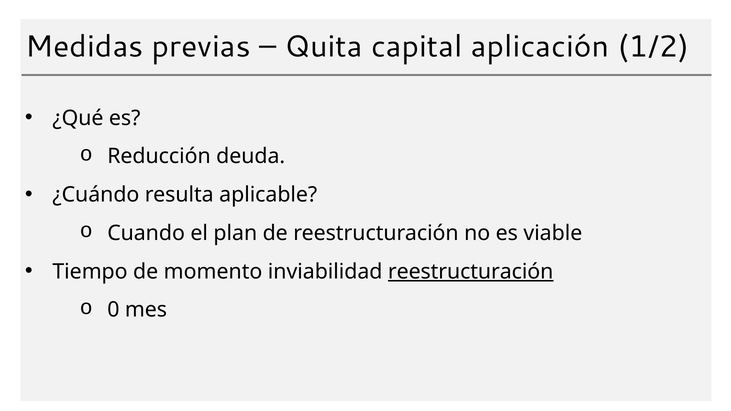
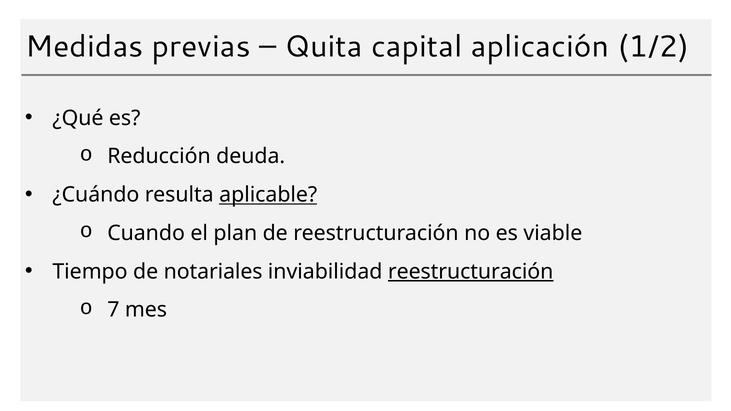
aplicable underline: none -> present
momento: momento -> notariales
0: 0 -> 7
